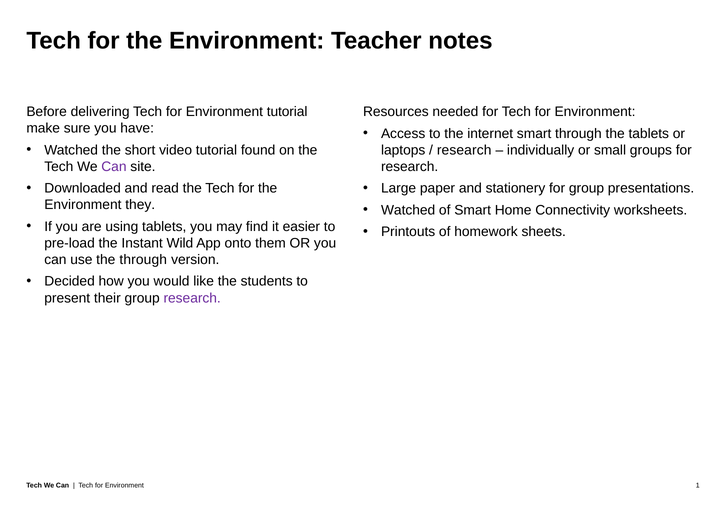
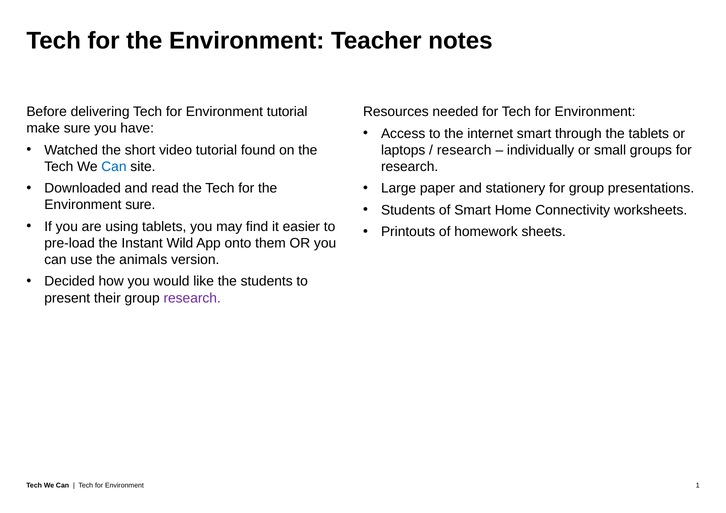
Can at (114, 167) colour: purple -> blue
Environment they: they -> sure
Watched at (408, 210): Watched -> Students
the through: through -> animals
